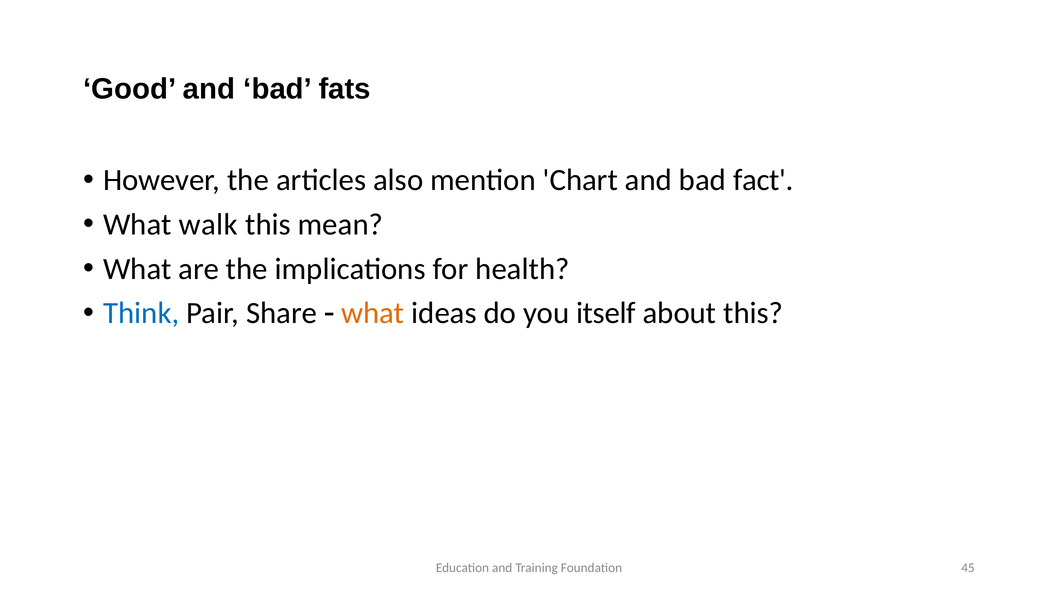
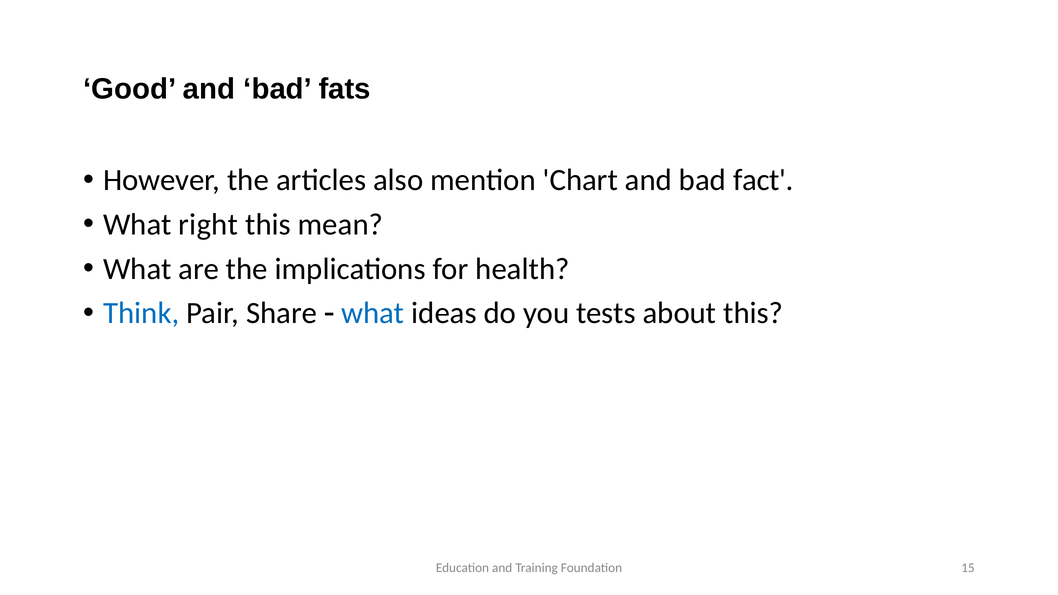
walk: walk -> right
what at (373, 313) colour: orange -> blue
itself: itself -> tests
45: 45 -> 15
